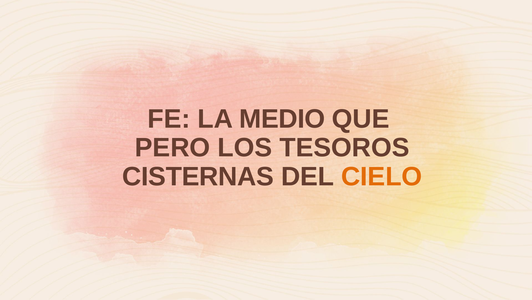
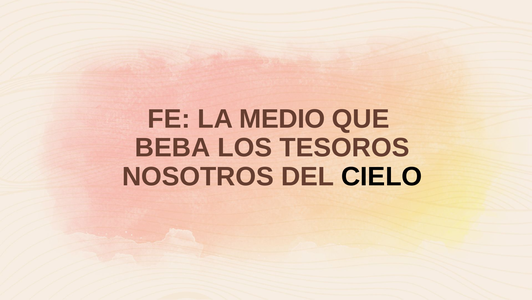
PERO: PERO -> BEBA
CISTERNAS: CISTERNAS -> NOSOTROS
CIELO colour: orange -> black
